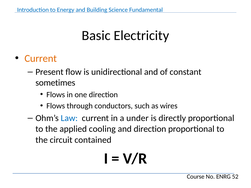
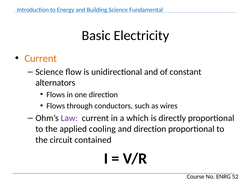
Present at (49, 72): Present -> Science
sometimes: sometimes -> alternators
Law colour: blue -> purple
under: under -> which
